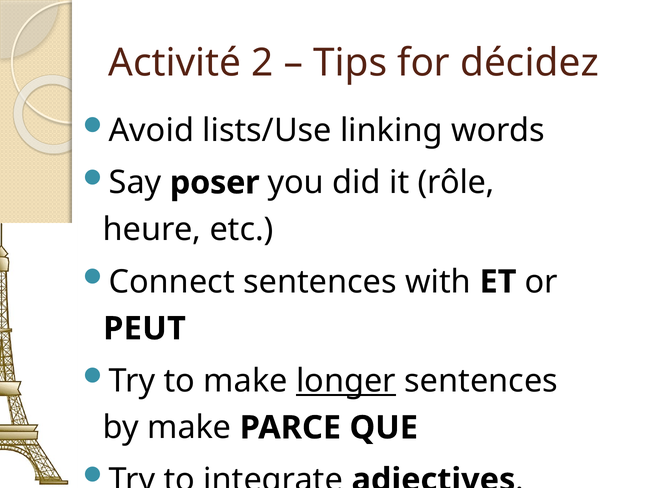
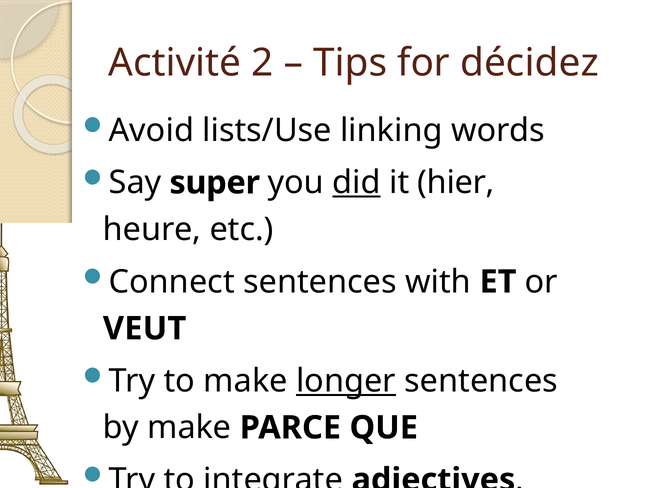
poser: poser -> super
did underline: none -> present
rôle: rôle -> hier
PEUT: PEUT -> VEUT
